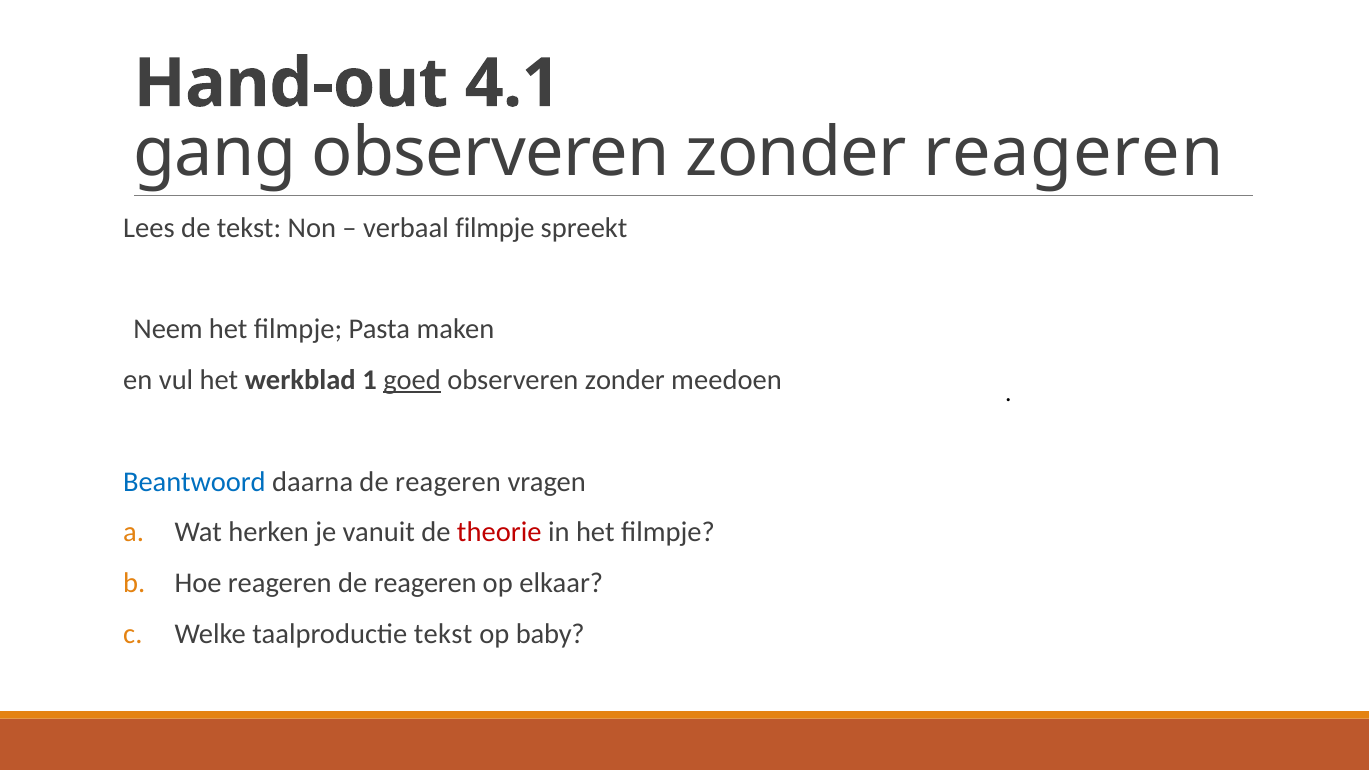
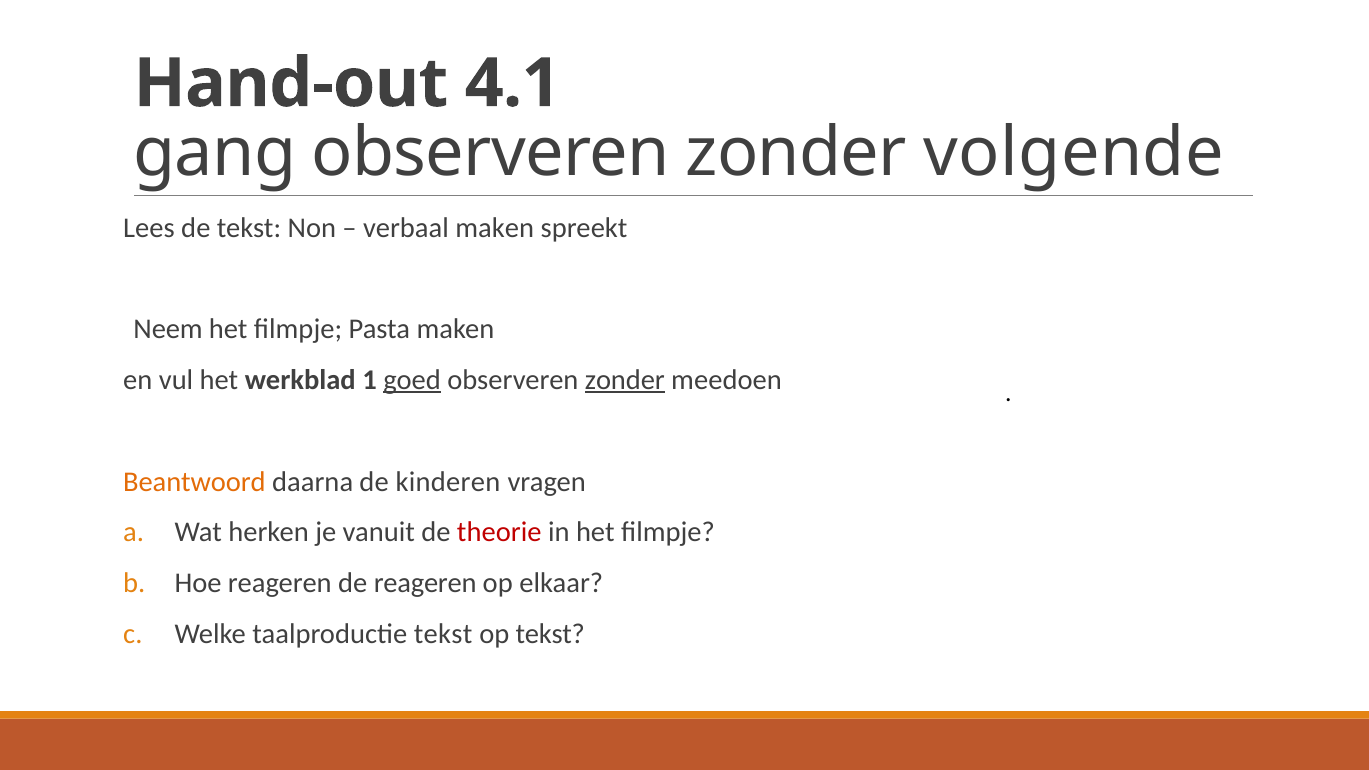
zonder reageren: reageren -> volgende
verbaal filmpje: filmpje -> maken
zonder at (625, 380) underline: none -> present
Beantwoord colour: blue -> orange
daarna de reageren: reageren -> kinderen
op baby: baby -> tekst
